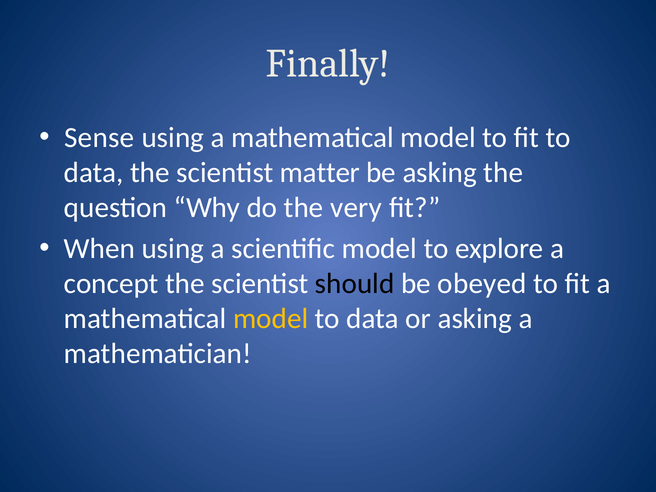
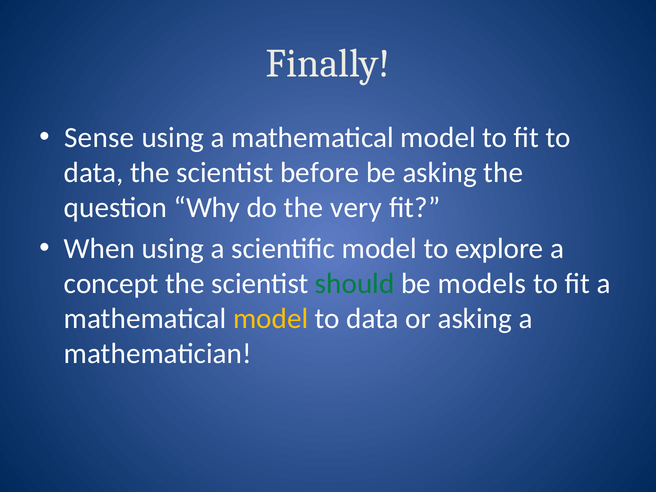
matter: matter -> before
should colour: black -> green
obeyed: obeyed -> models
